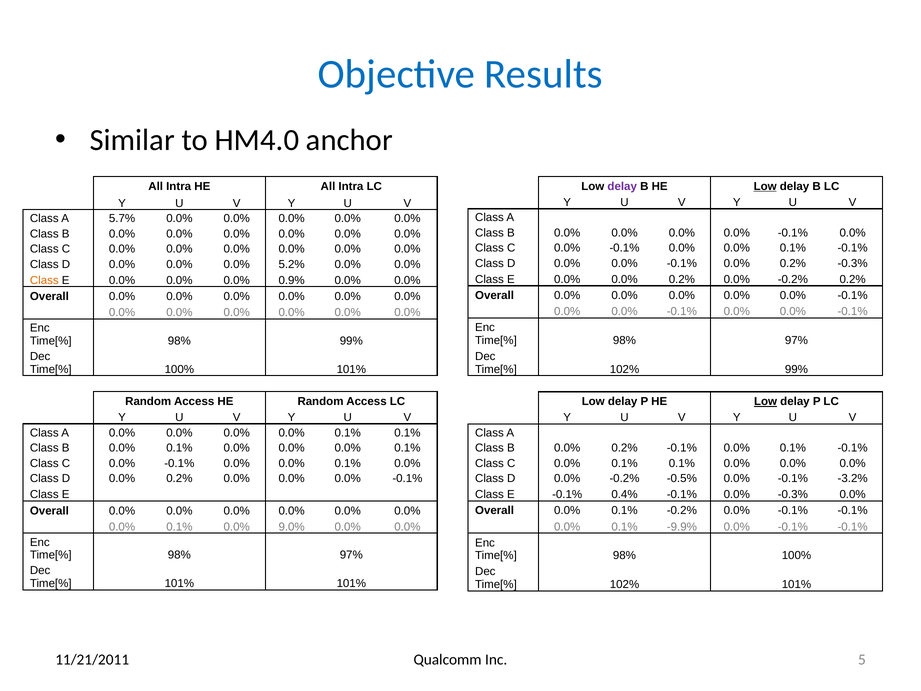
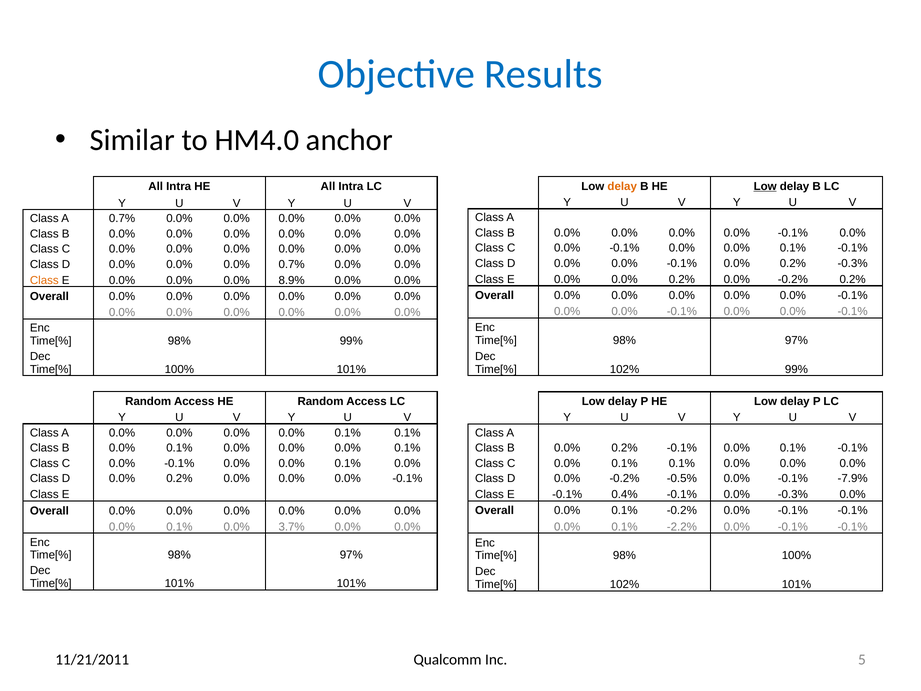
delay at (622, 186) colour: purple -> orange
A 5.7%: 5.7% -> 0.7%
0.0% 5.2%: 5.2% -> 0.7%
0.9%: 0.9% -> 8.9%
Low at (766, 401) underline: present -> none
-3.2%: -3.2% -> -7.9%
9.0%: 9.0% -> 3.7%
-9.9%: -9.9% -> -2.2%
